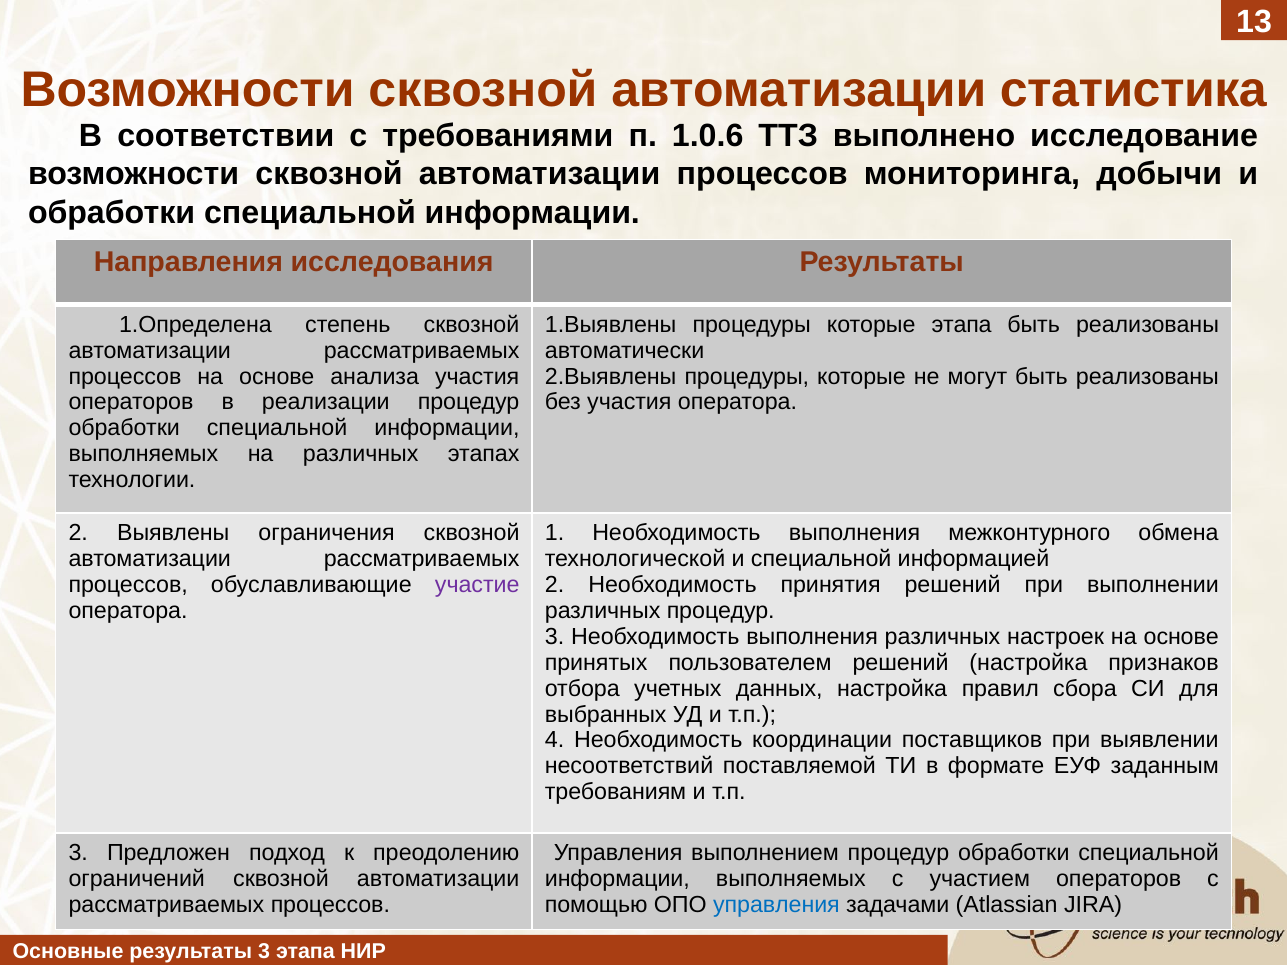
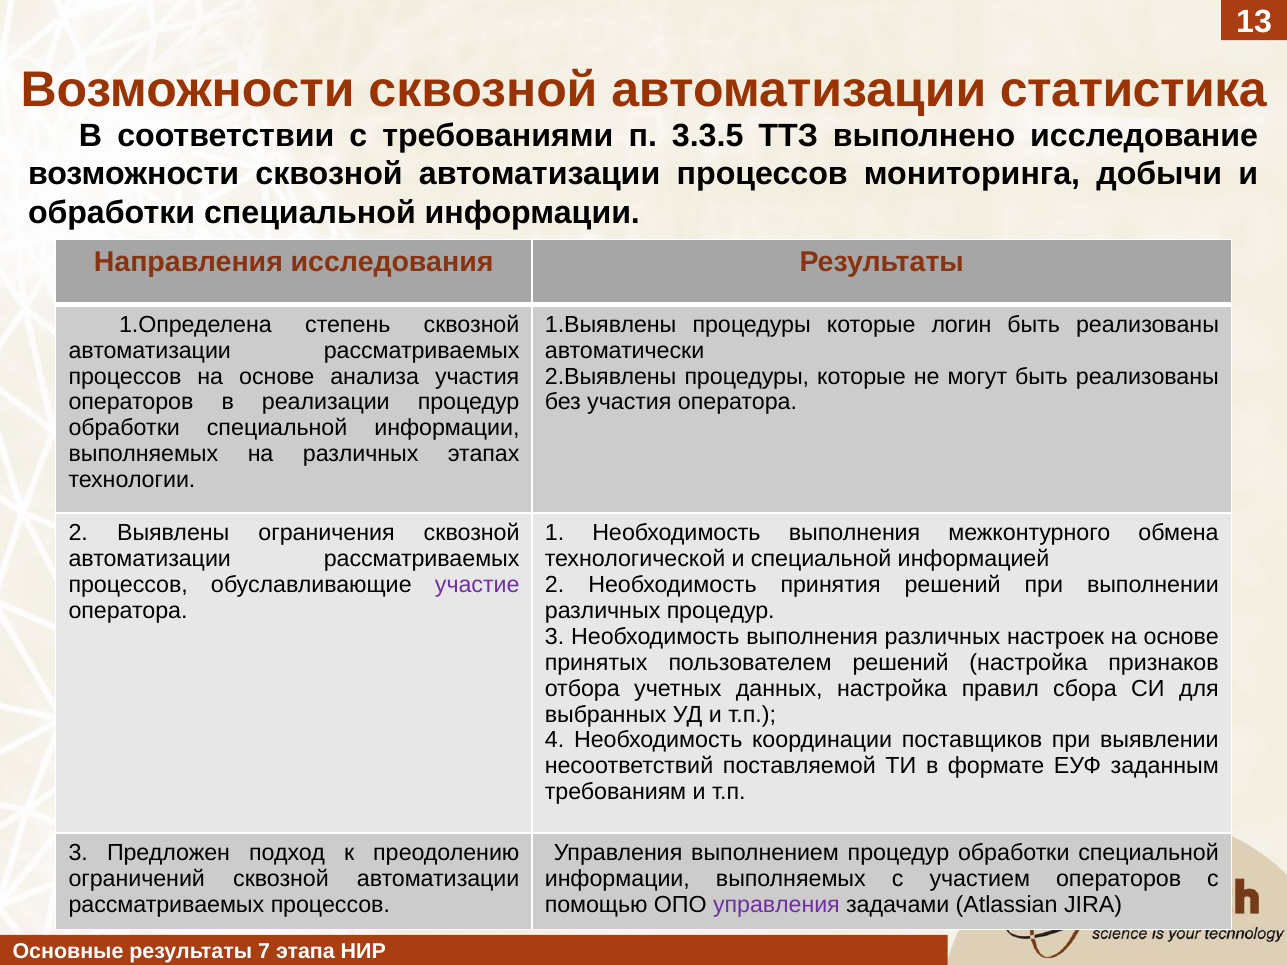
1.0.6: 1.0.6 -> 3.3.5
которые этапа: этапа -> логин
управления at (776, 905) colour: blue -> purple
результаты 3: 3 -> 7
